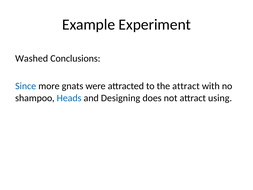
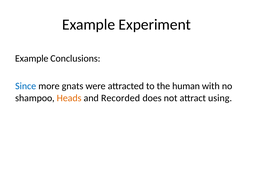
Washed at (32, 58): Washed -> Example
the attract: attract -> human
Heads colour: blue -> orange
Designing: Designing -> Recorded
